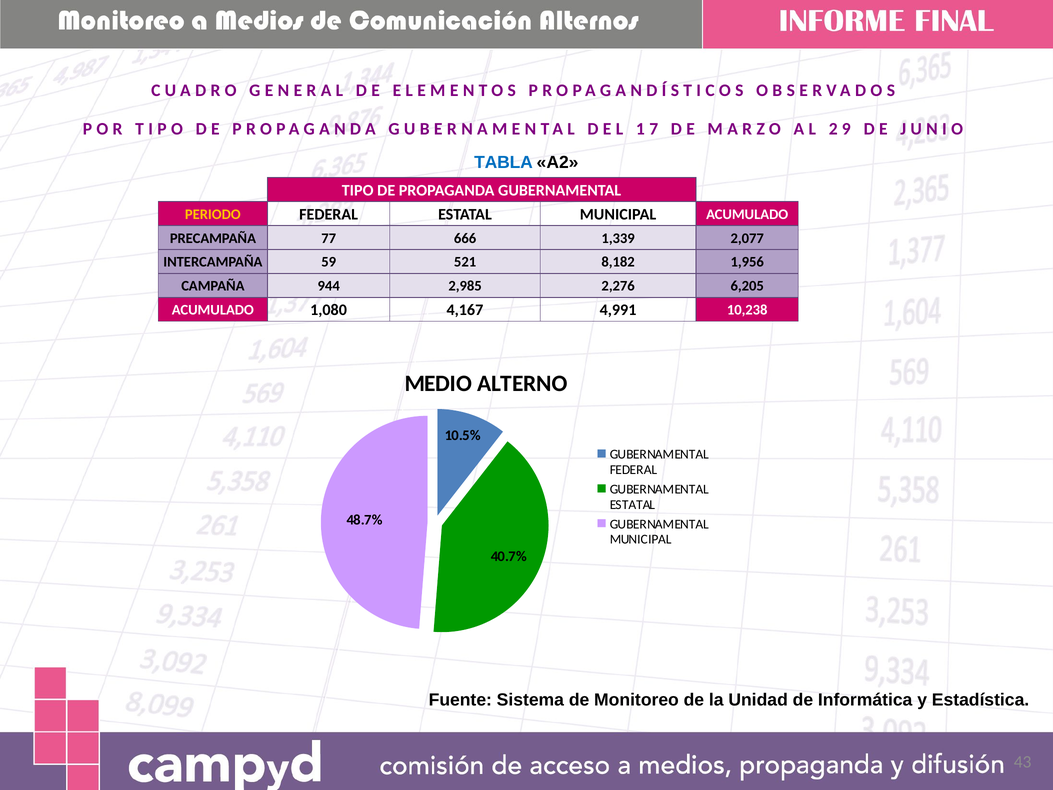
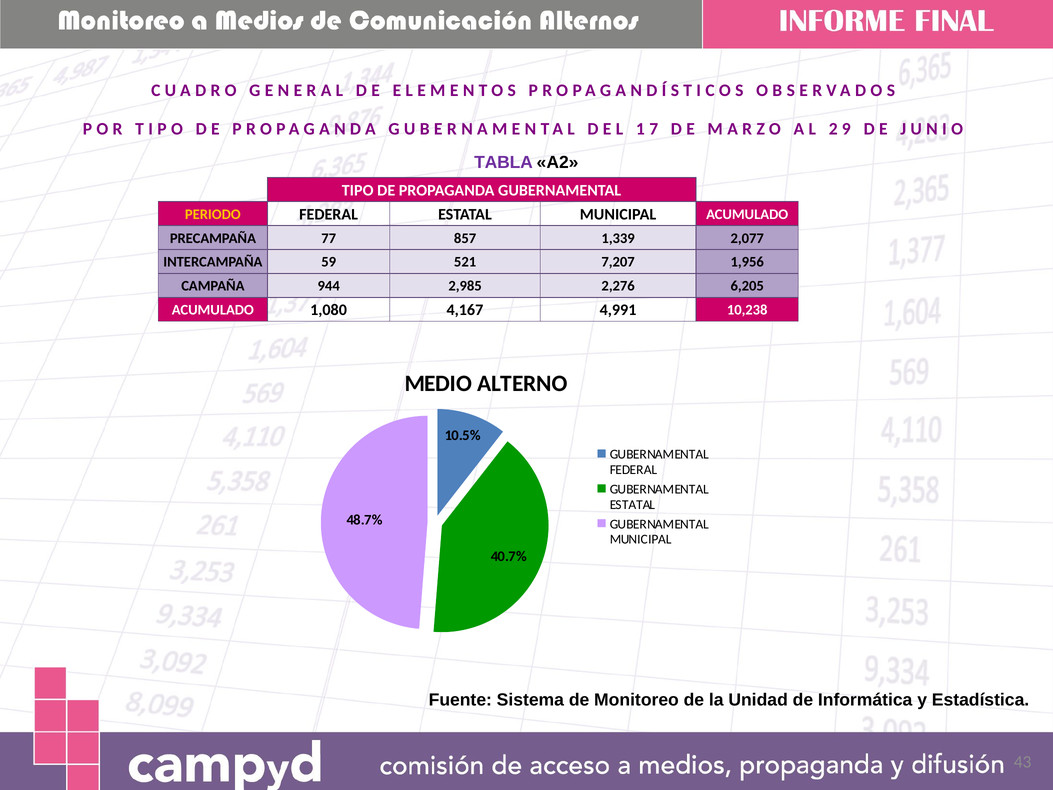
TABLA colour: blue -> purple
666: 666 -> 857
8,182: 8,182 -> 7,207
